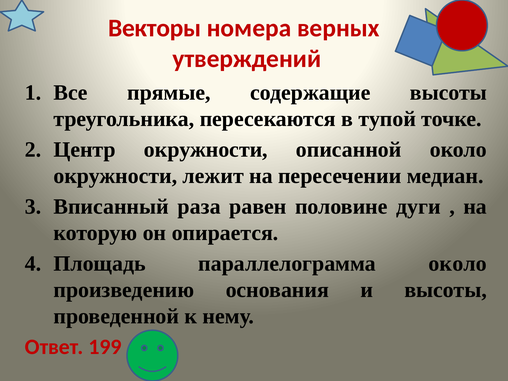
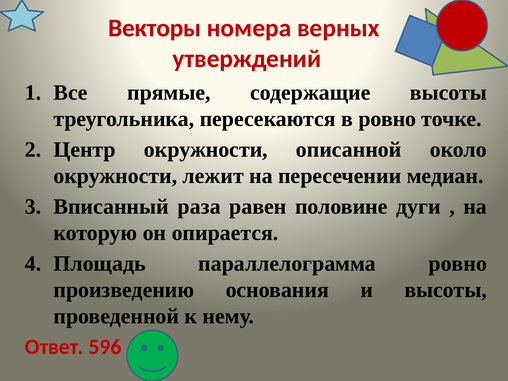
в тупой: тупой -> ровно
параллелограмма около: около -> ровно
199: 199 -> 596
